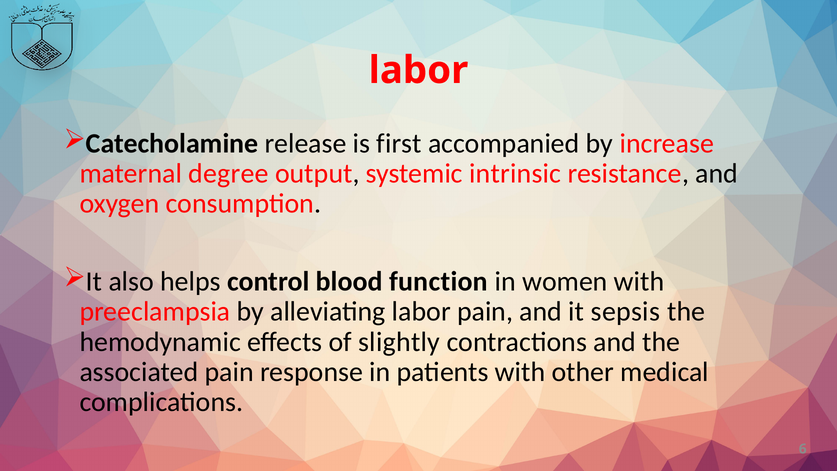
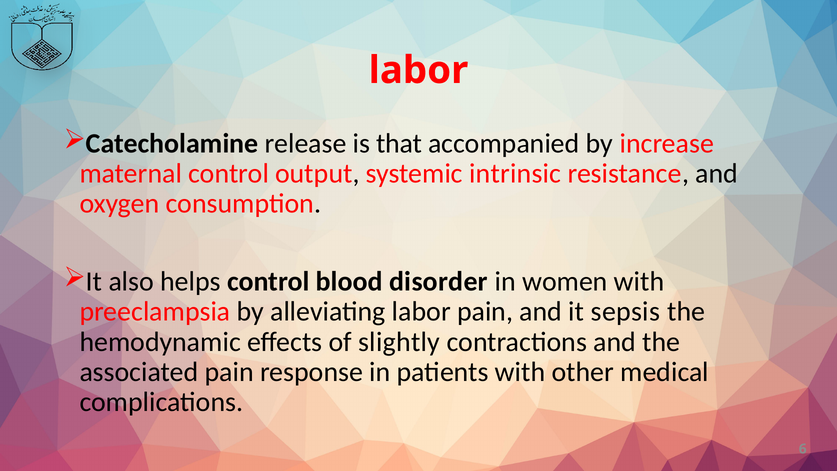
first: first -> that
maternal degree: degree -> control
function: function -> disorder
